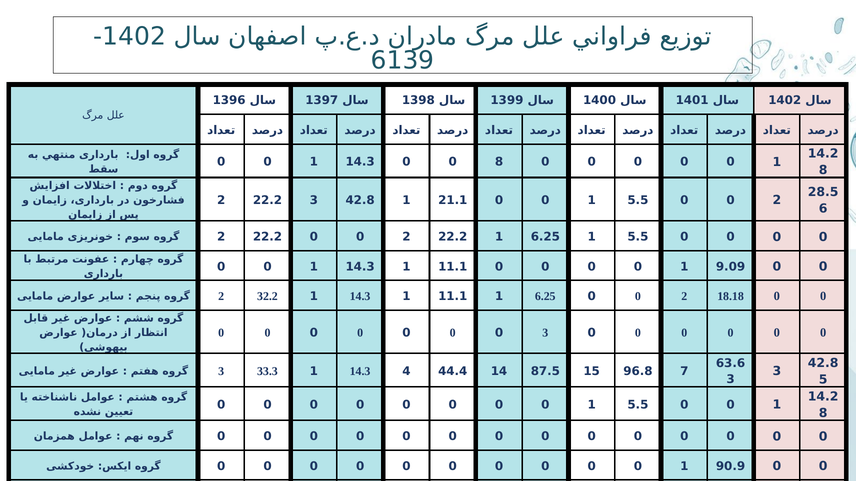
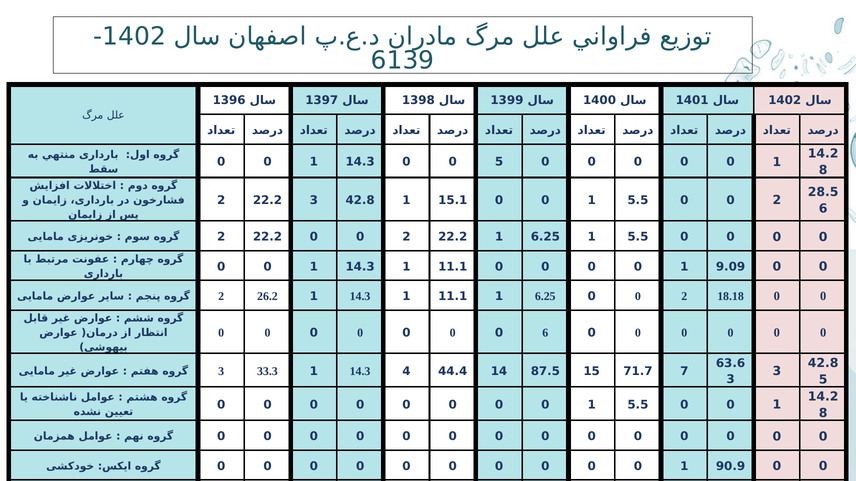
0 8: 8 -> 5
21.1: 21.1 -> 15.1
32.2: 32.2 -> 26.2
0 3: 3 -> 6
96.8: 96.8 -> 71.7
